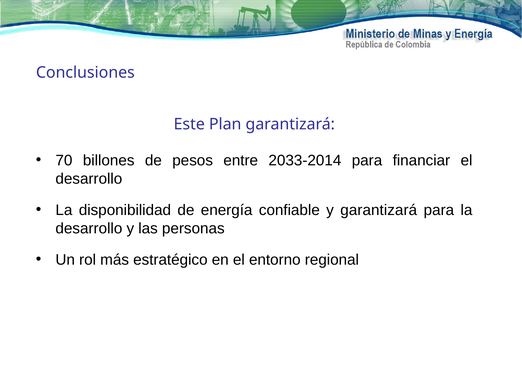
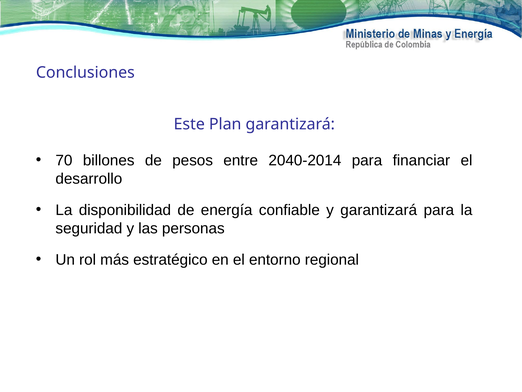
2033-2014: 2033-2014 -> 2040-2014
desarrollo at (89, 228): desarrollo -> seguridad
